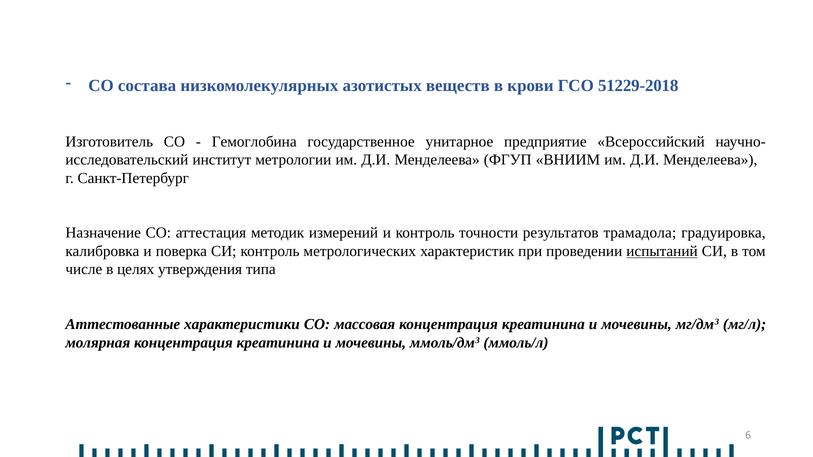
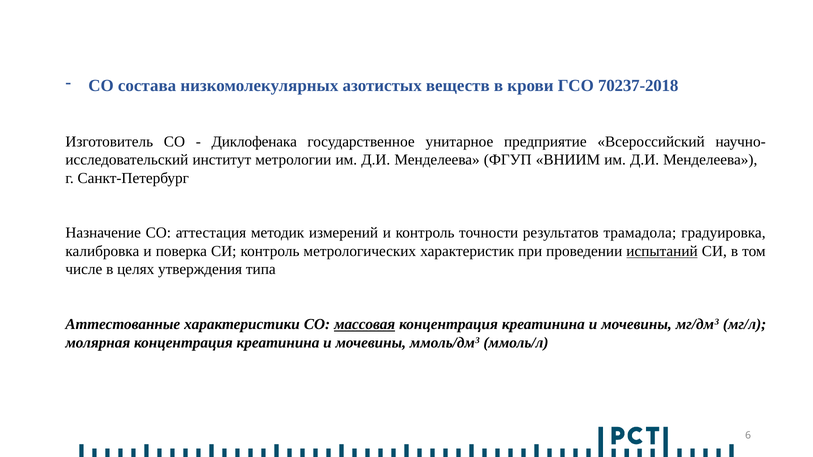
51229-2018: 51229-2018 -> 70237-2018
Гемоглобина: Гемоглобина -> Диклофенака
массовая underline: none -> present
